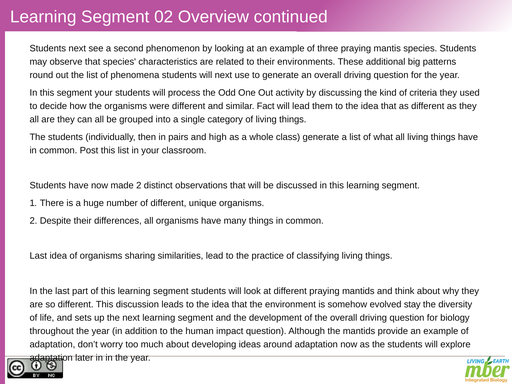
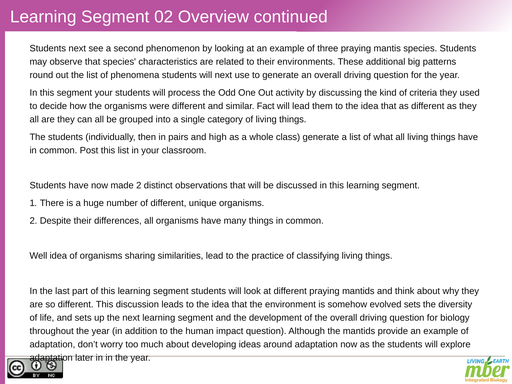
Last at (38, 256): Last -> Well
evolved stay: stay -> sets
